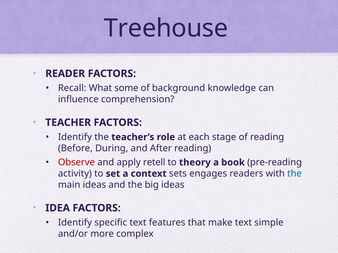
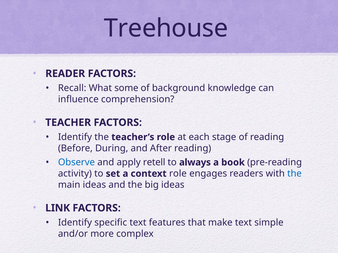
Observe colour: red -> blue
theory: theory -> always
context sets: sets -> role
IDEA: IDEA -> LINK
